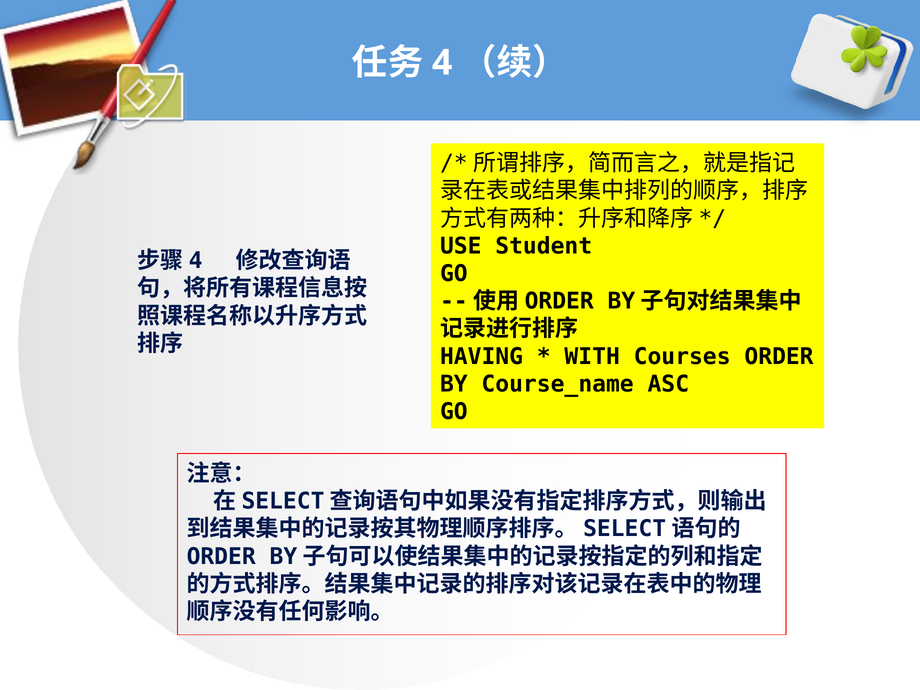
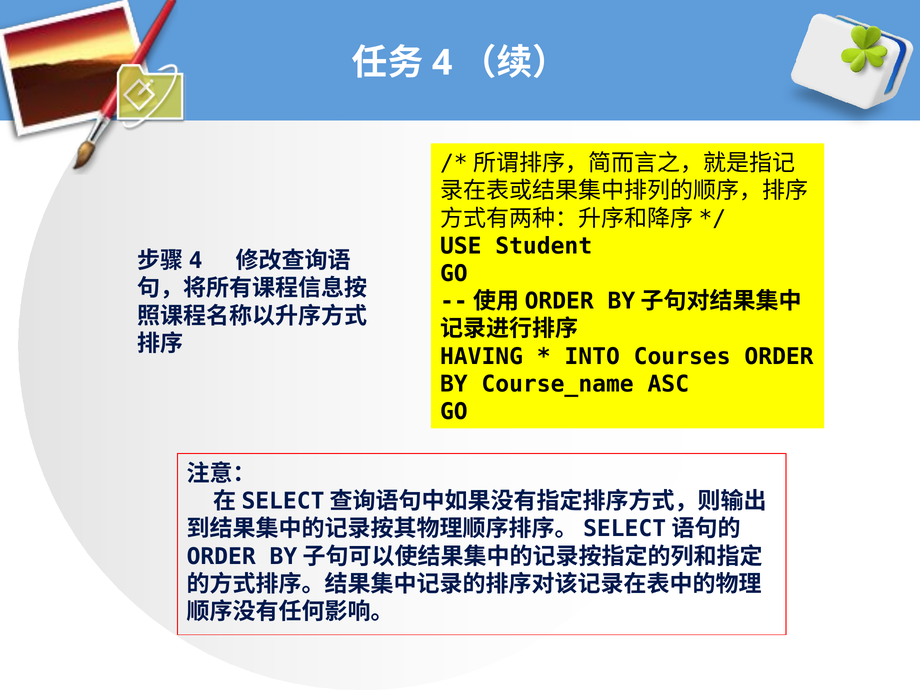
WITH: WITH -> INTO
